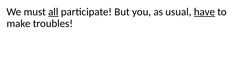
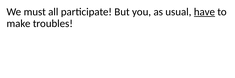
all underline: present -> none
